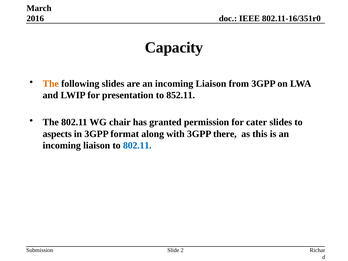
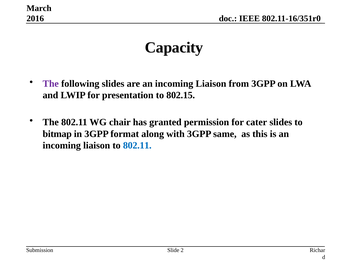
The at (51, 84) colour: orange -> purple
852.11: 852.11 -> 802.15
aspects: aspects -> bitmap
there: there -> same
